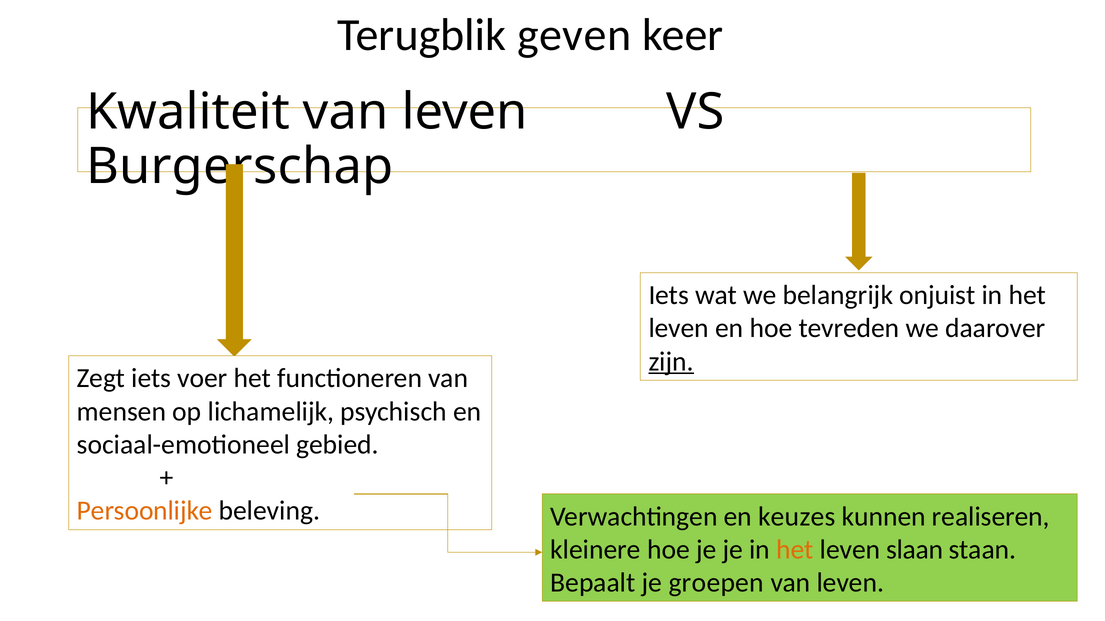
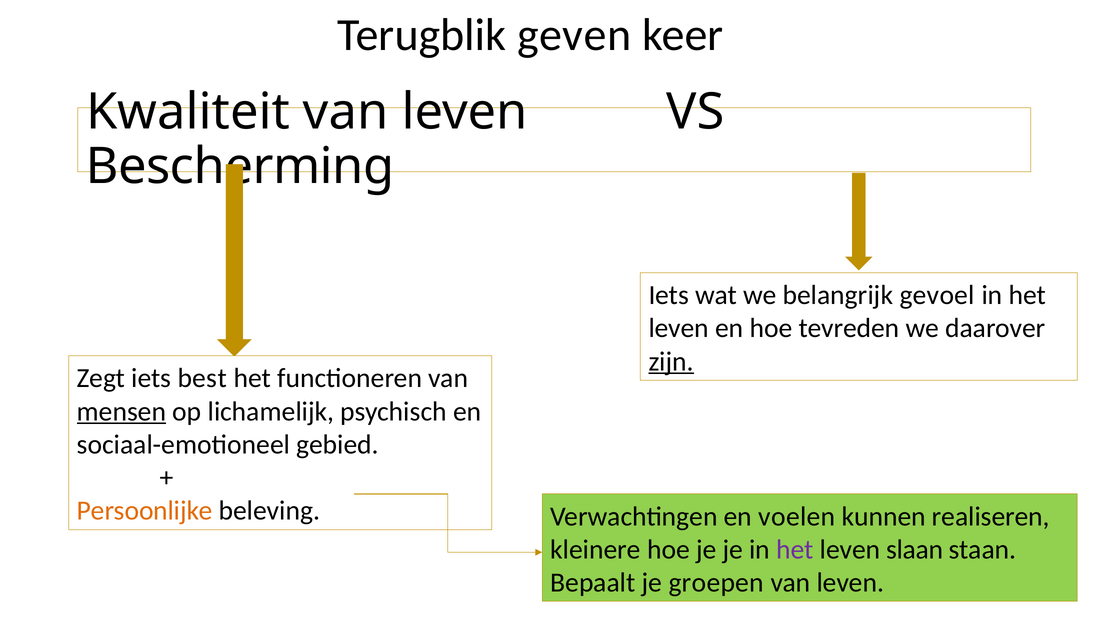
Burgerschap: Burgerschap -> Bescherming
onjuist: onjuist -> gevoel
voer: voer -> best
mensen underline: none -> present
keuzes: keuzes -> voelen
het at (795, 550) colour: orange -> purple
